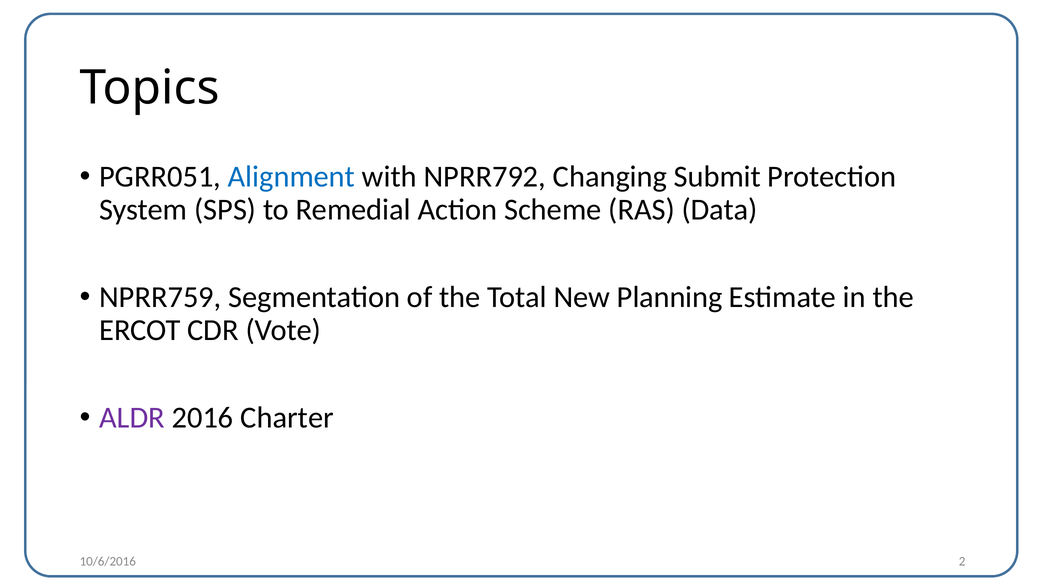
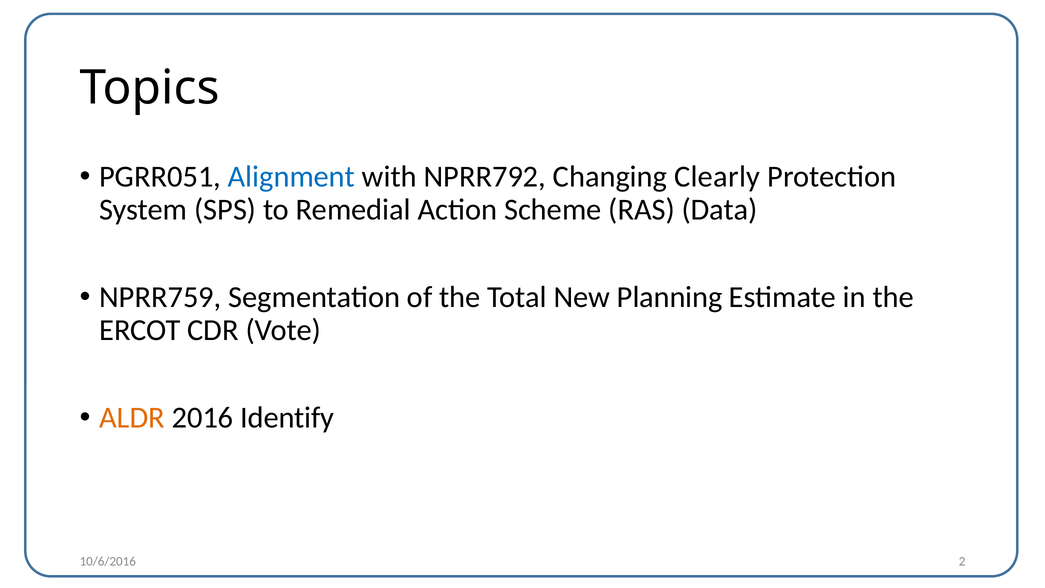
Submit: Submit -> Clearly
ALDR colour: purple -> orange
Charter: Charter -> Identify
